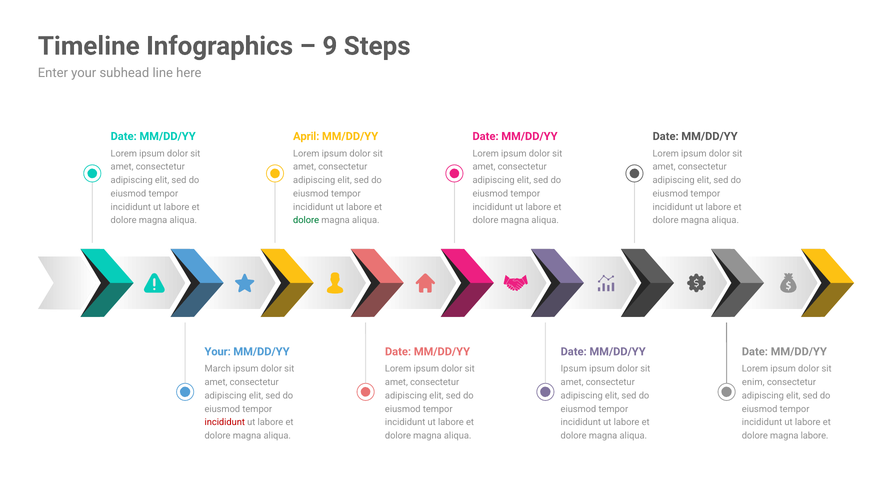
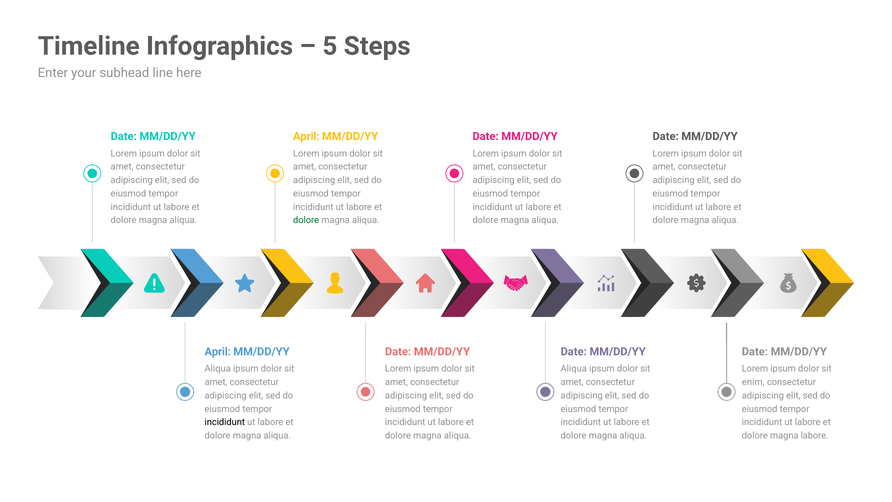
9: 9 -> 5
Your at (218, 351): Your -> April
March at (218, 369): March -> Aliqua
Ipsum at (574, 369): Ipsum -> Aliqua
incididunt at (225, 422) colour: red -> black
